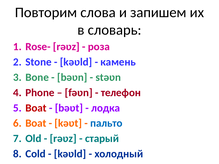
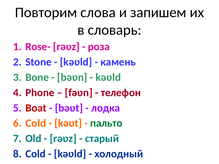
stəʋn at (108, 77): stəʋn -> kəʋld
Boat at (36, 123): Boat -> Cold
пальто colour: blue -> green
